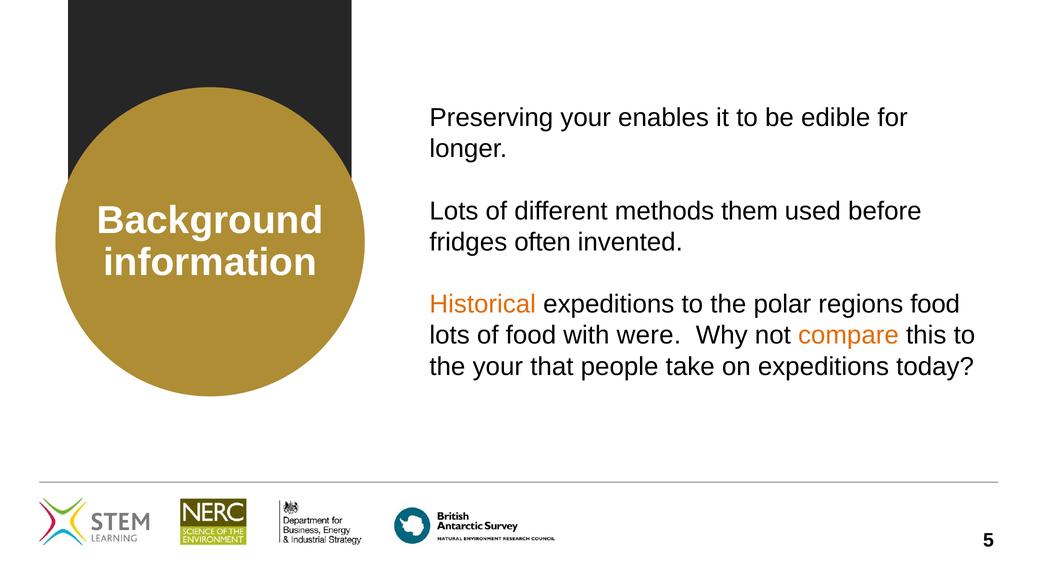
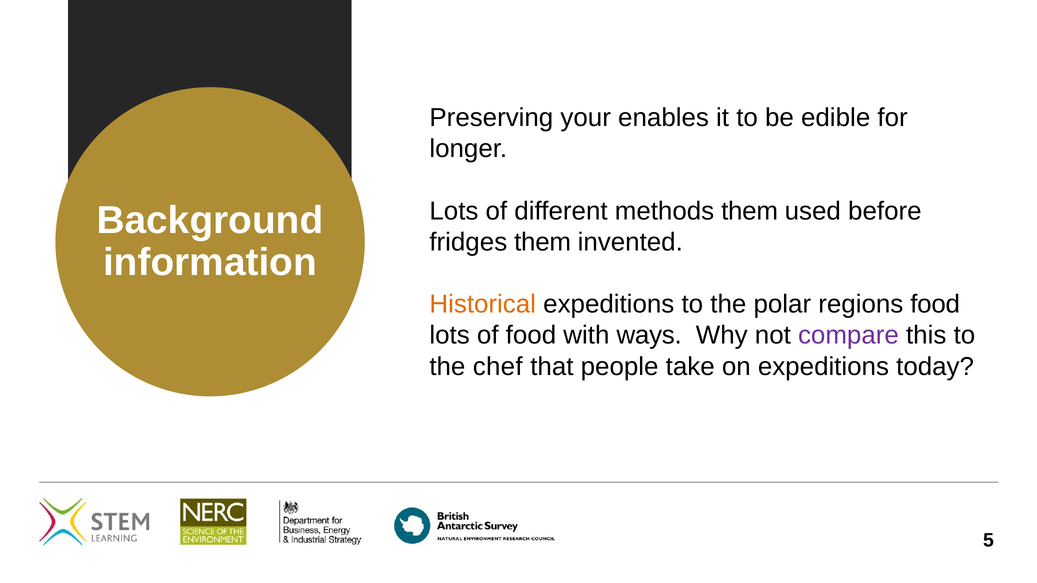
fridges often: often -> them
were: were -> ways
compare colour: orange -> purple
the your: your -> chef
